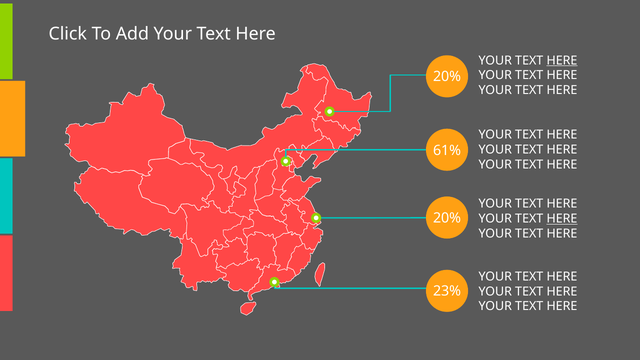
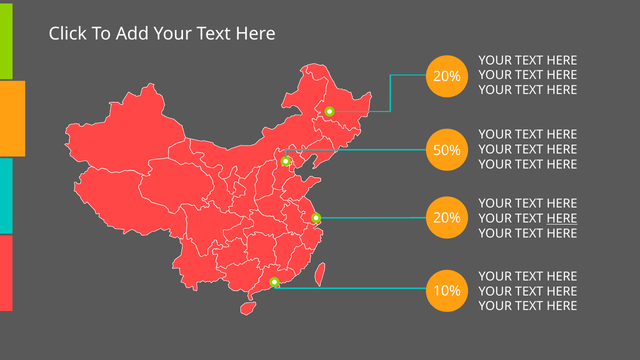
HERE at (562, 60) underline: present -> none
61%: 61% -> 50%
23%: 23% -> 10%
